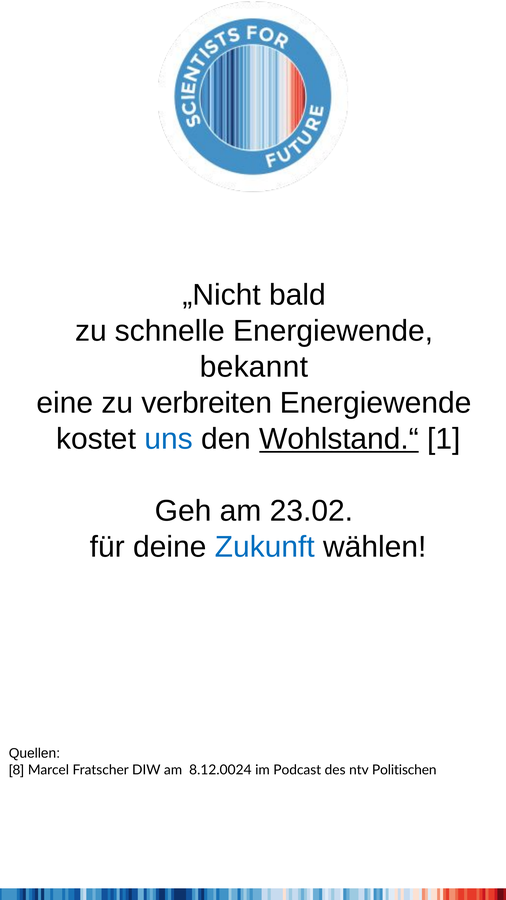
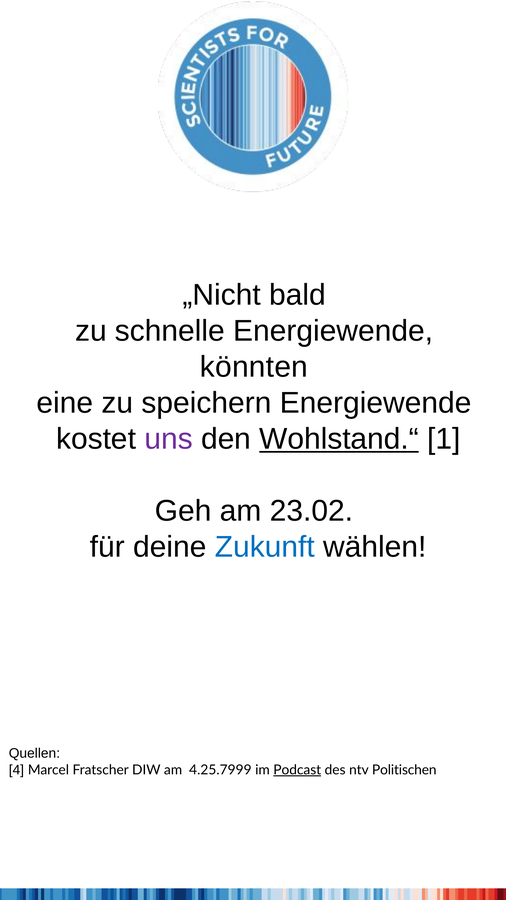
bekannt: bekannt -> könnten
verbreiten: verbreiten -> speichern
uns colour: blue -> purple
8: 8 -> 4
8.12.0024: 8.12.0024 -> 4.25.7999
Podcast underline: none -> present
